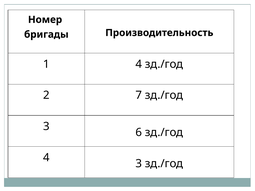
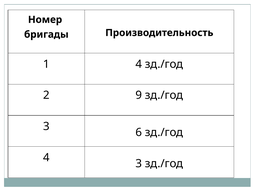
7: 7 -> 9
